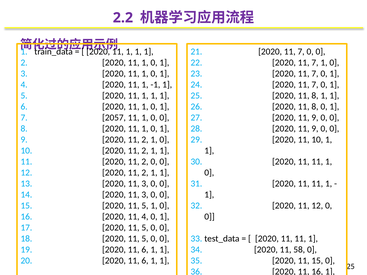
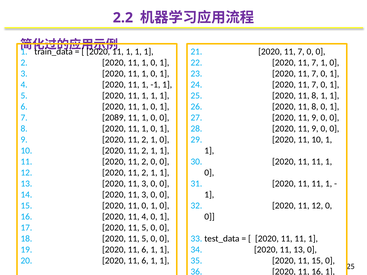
2057: 2057 -> 2089
15 2020 11 5: 5 -> 0
11 58: 58 -> 13
